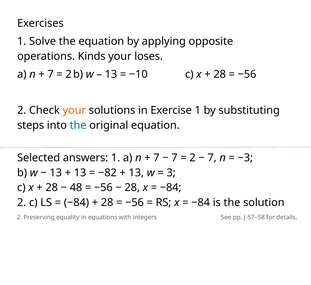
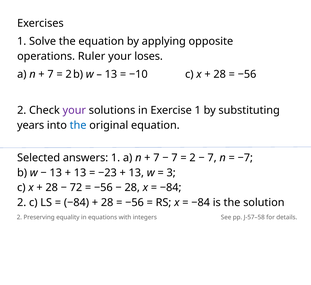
Kinds: Kinds -> Ruler
your at (74, 110) colour: orange -> purple
steps: steps -> years
−3: −3 -> −7
−82: −82 -> −23
48: 48 -> 72
